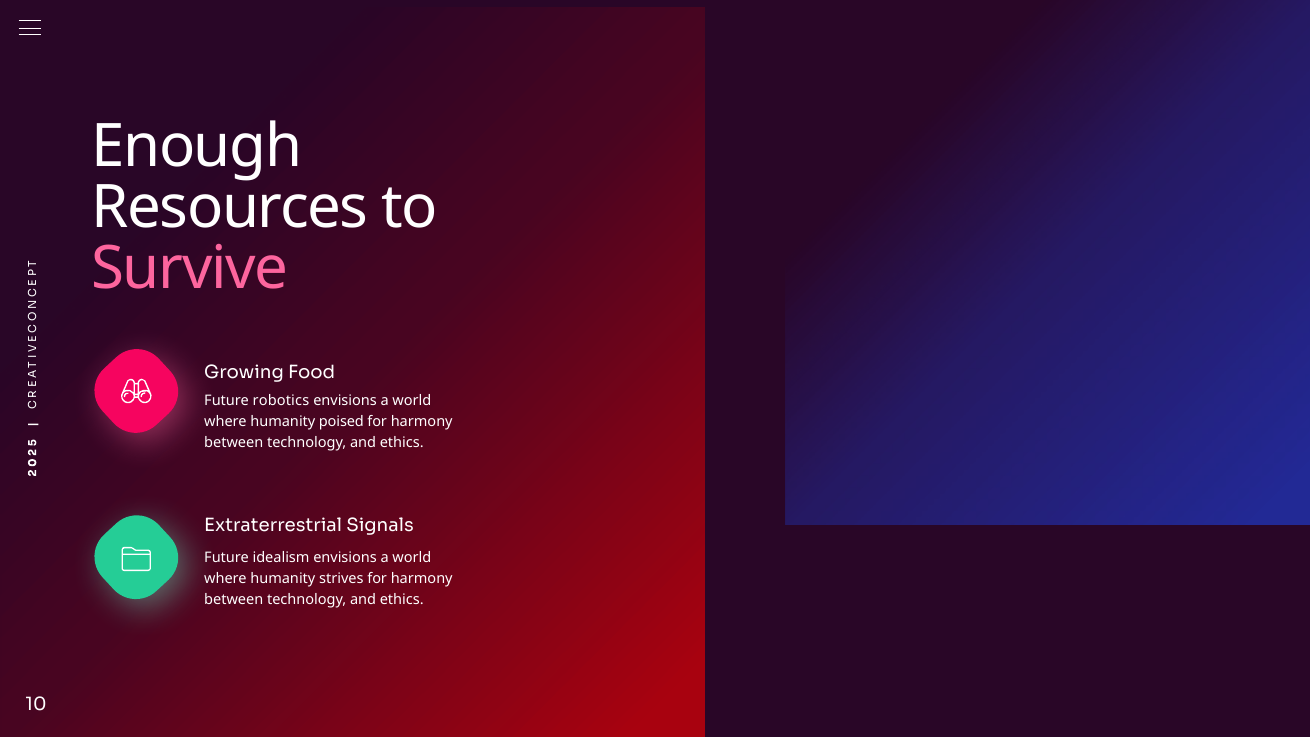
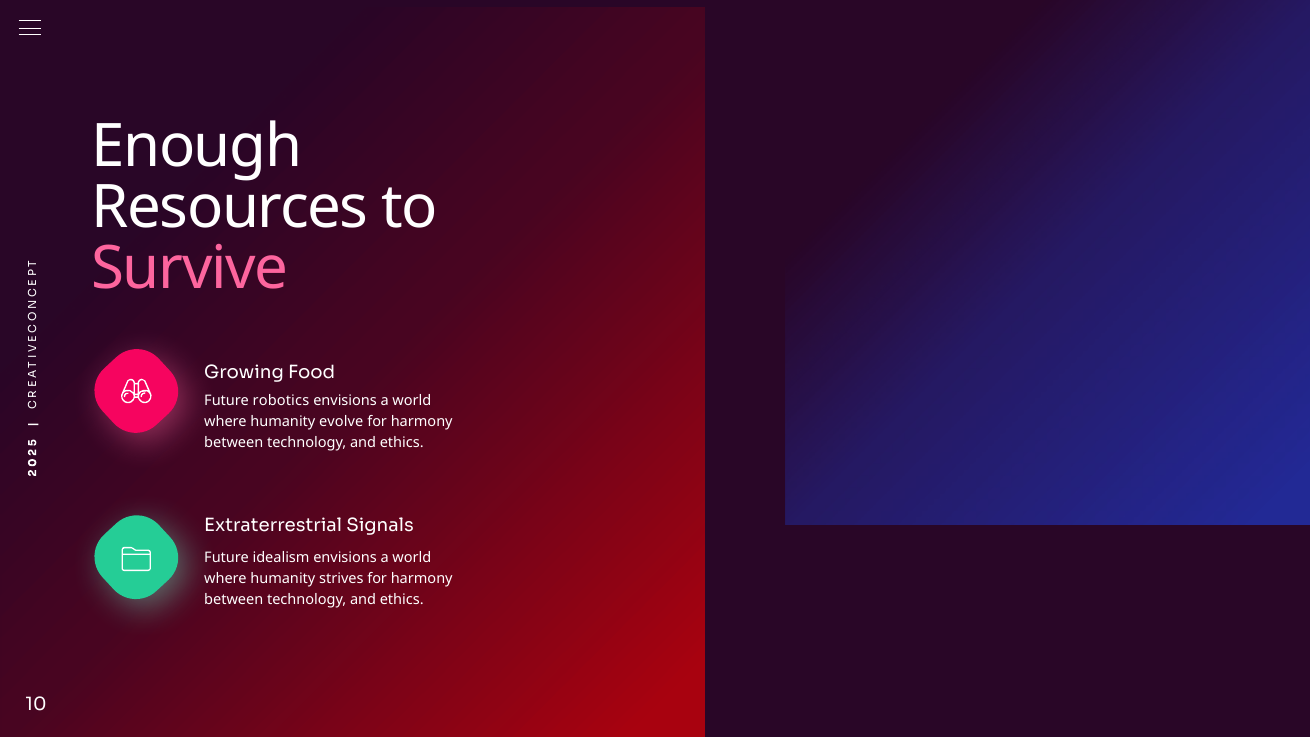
poised: poised -> evolve
